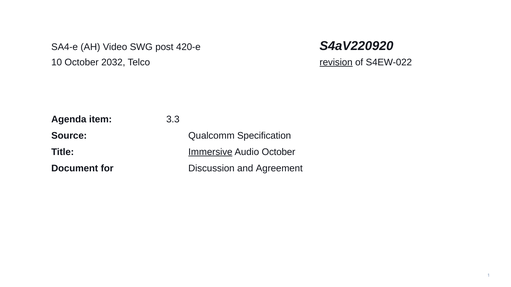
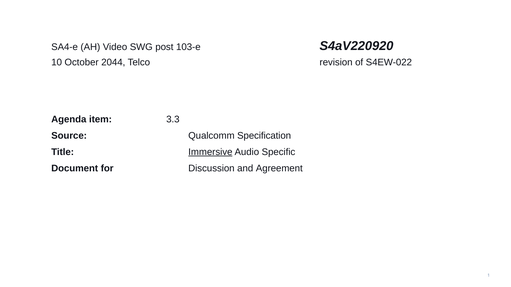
420-e: 420-e -> 103-e
2032: 2032 -> 2044
revision underline: present -> none
Audio October: October -> Specific
